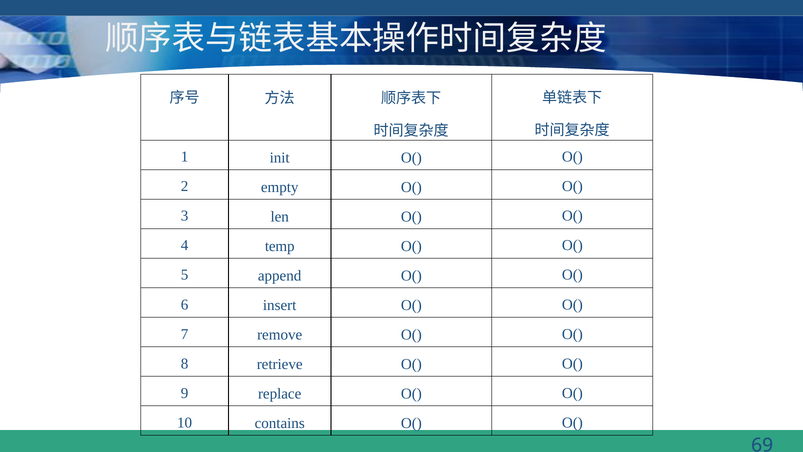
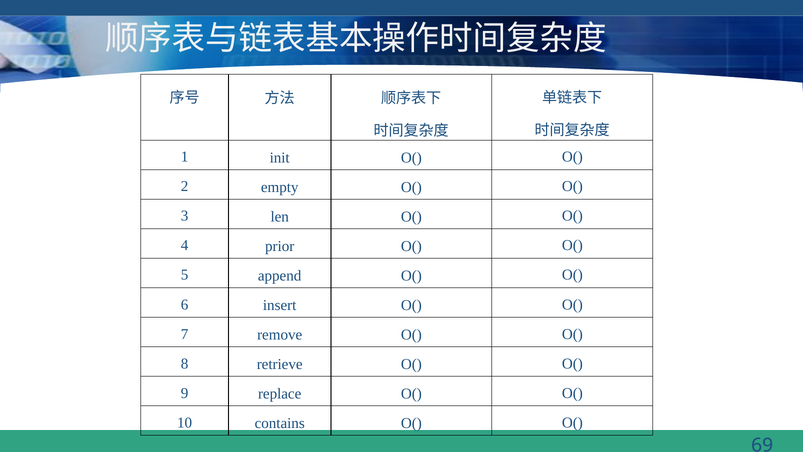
temp: temp -> prior
